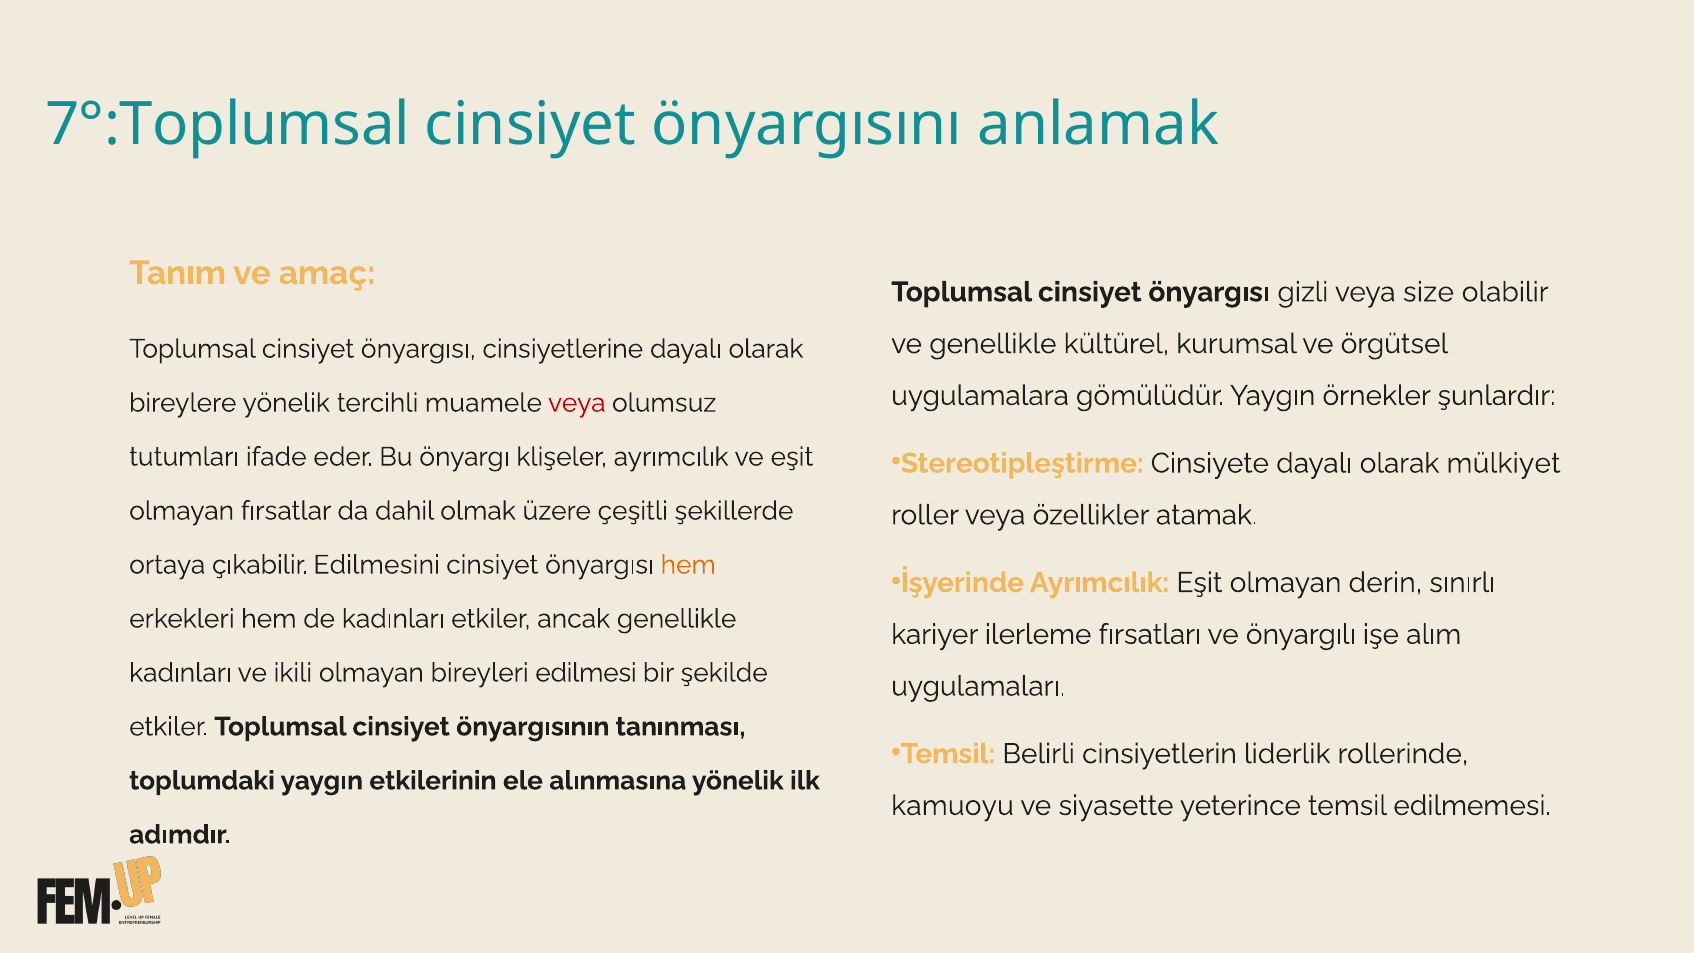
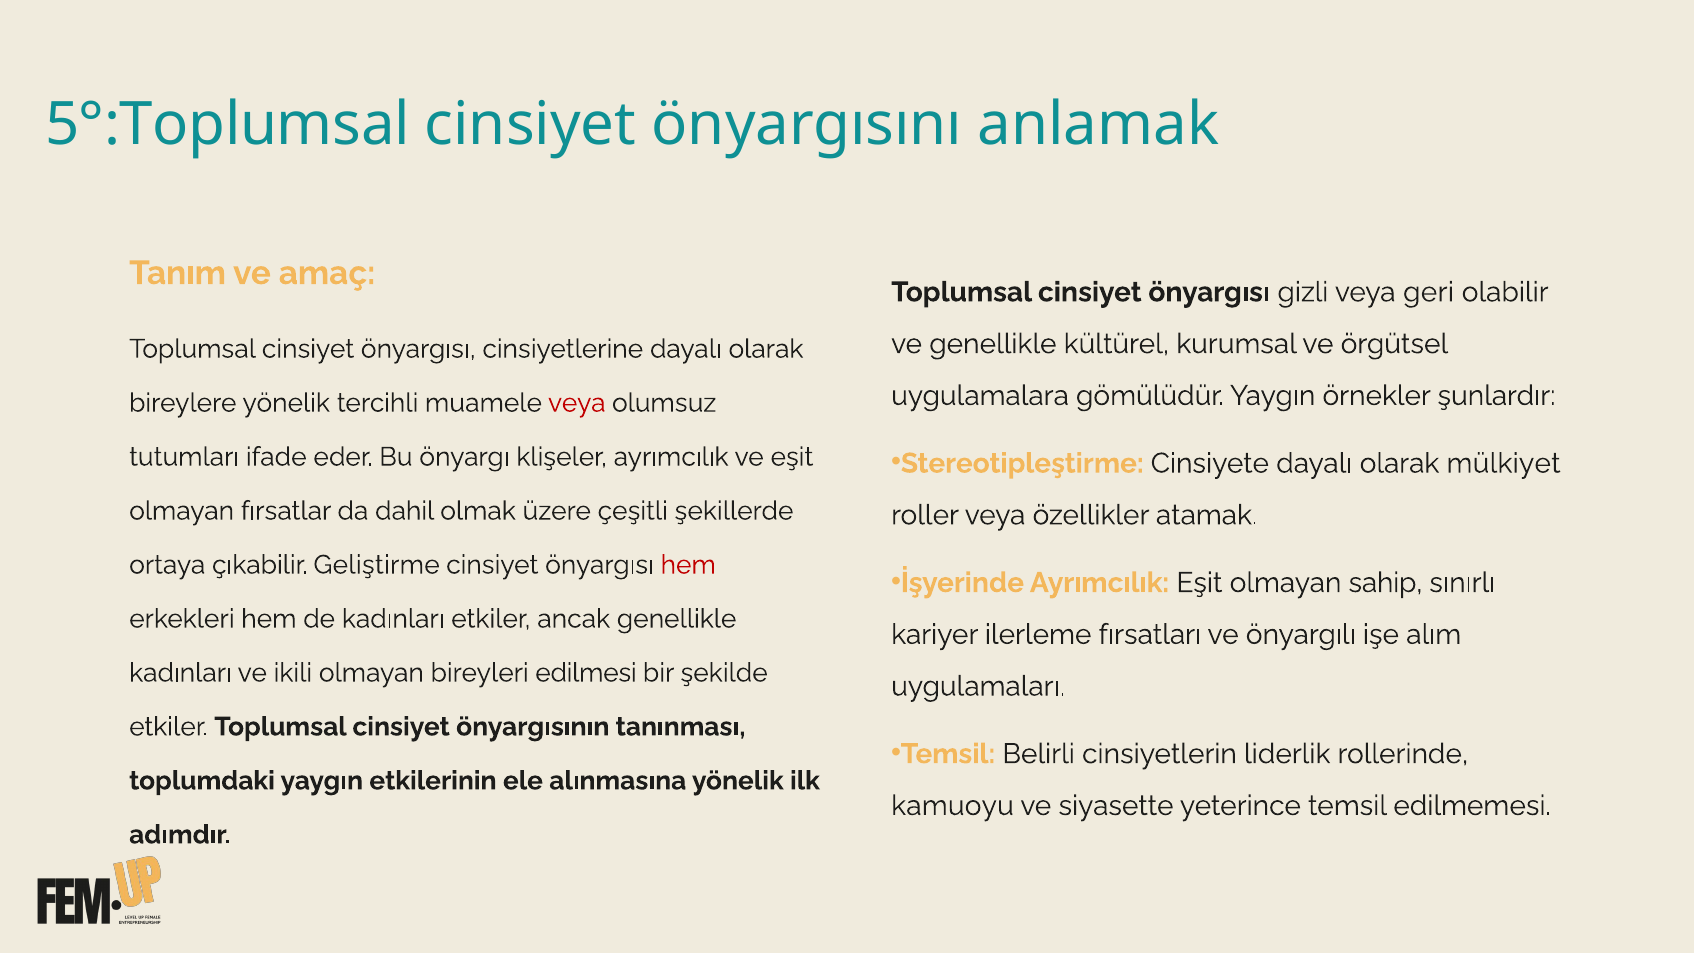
7°:Toplumsal: 7°:Toplumsal -> 5°:Toplumsal
size: size -> geri
Edilmesini: Edilmesini -> Geliştirme
hem at (688, 565) colour: orange -> red
derin: derin -> sahip
